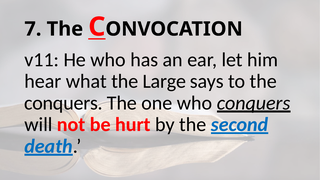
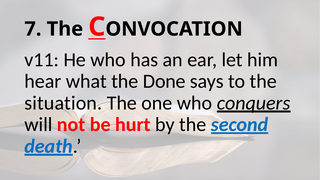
Large: Large -> Done
conquers at (63, 103): conquers -> situation
